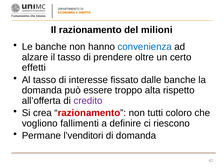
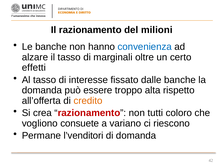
prendere: prendere -> marginali
credito colour: purple -> orange
fallimenti: fallimenti -> consuete
definire: definire -> variano
